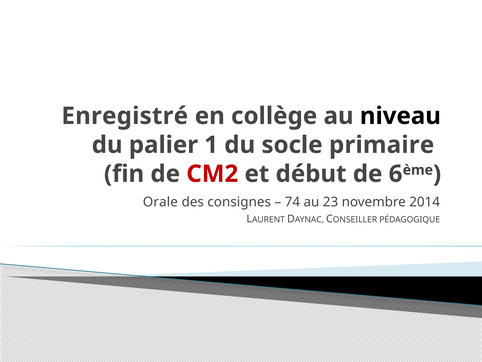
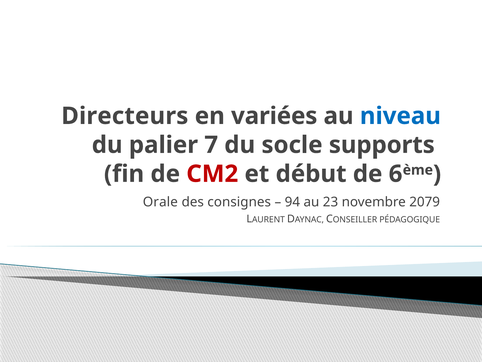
Enregistré: Enregistré -> Directeurs
collège: collège -> variées
niveau colour: black -> blue
1: 1 -> 7
primaire: primaire -> supports
74: 74 -> 94
2014: 2014 -> 2079
